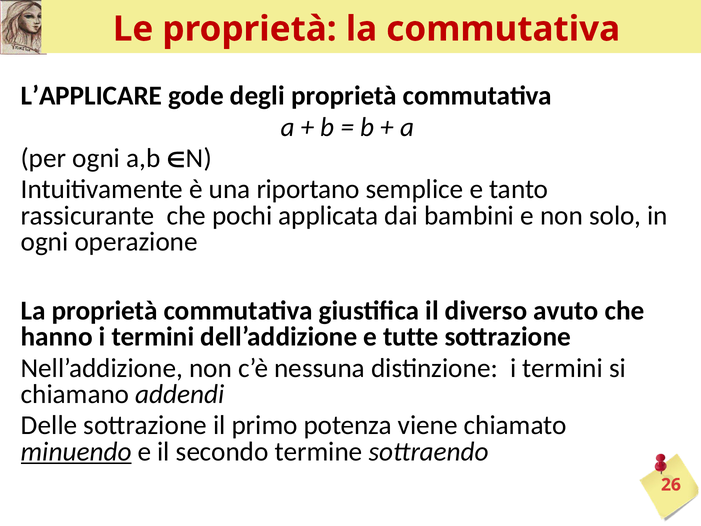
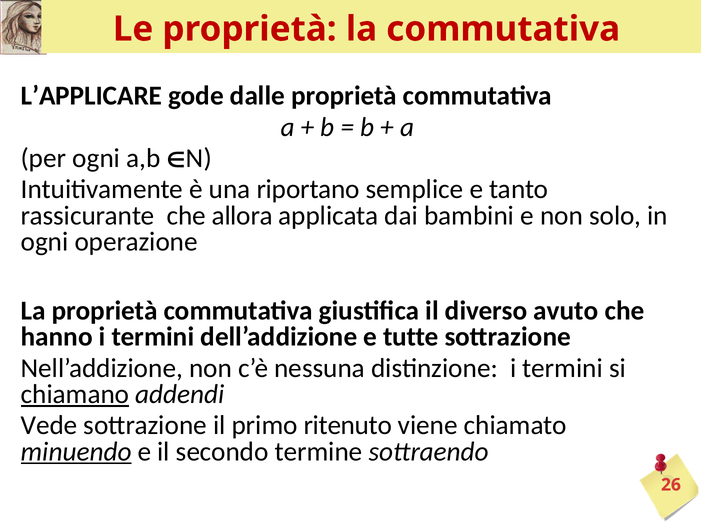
degli: degli -> dalle
pochi: pochi -> allora
chiamano underline: none -> present
Delle: Delle -> Vede
potenza: potenza -> ritenuto
